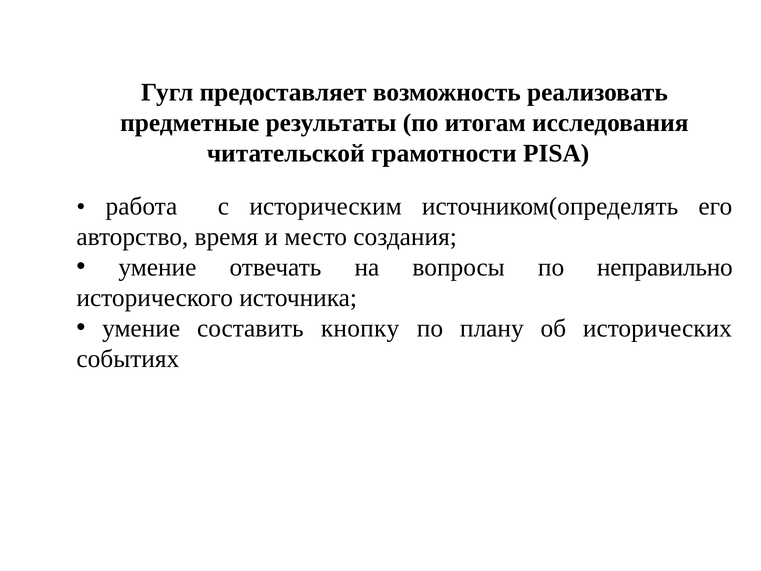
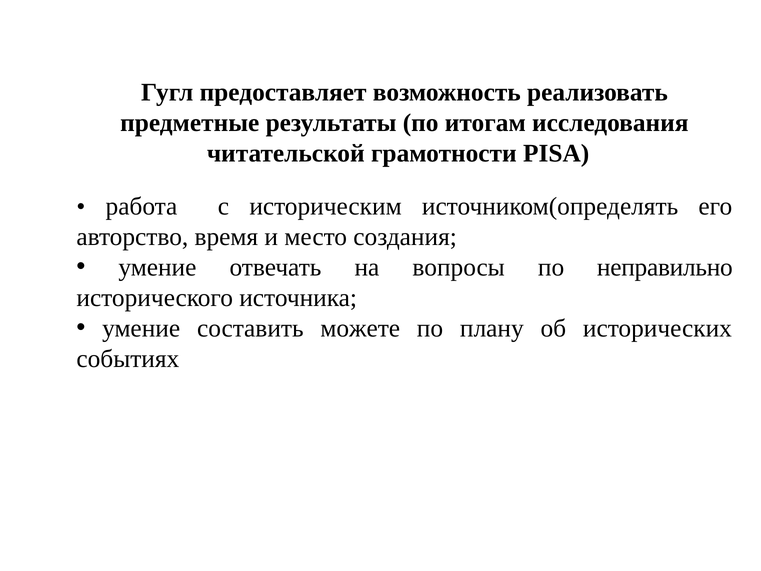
кнопку: кнопку -> можете
